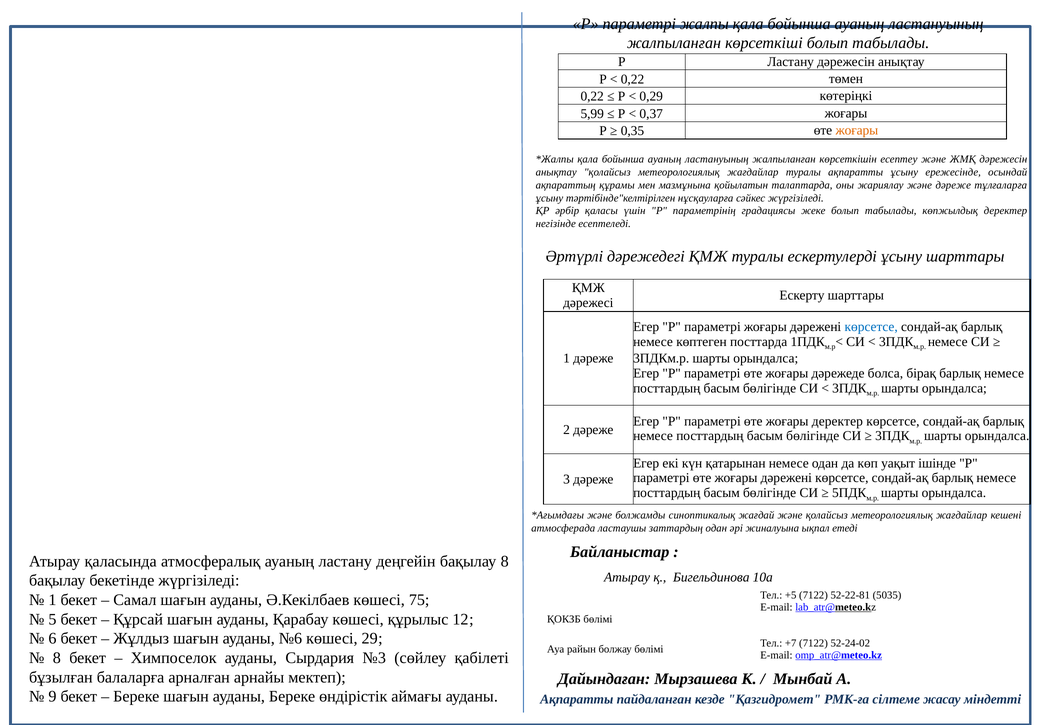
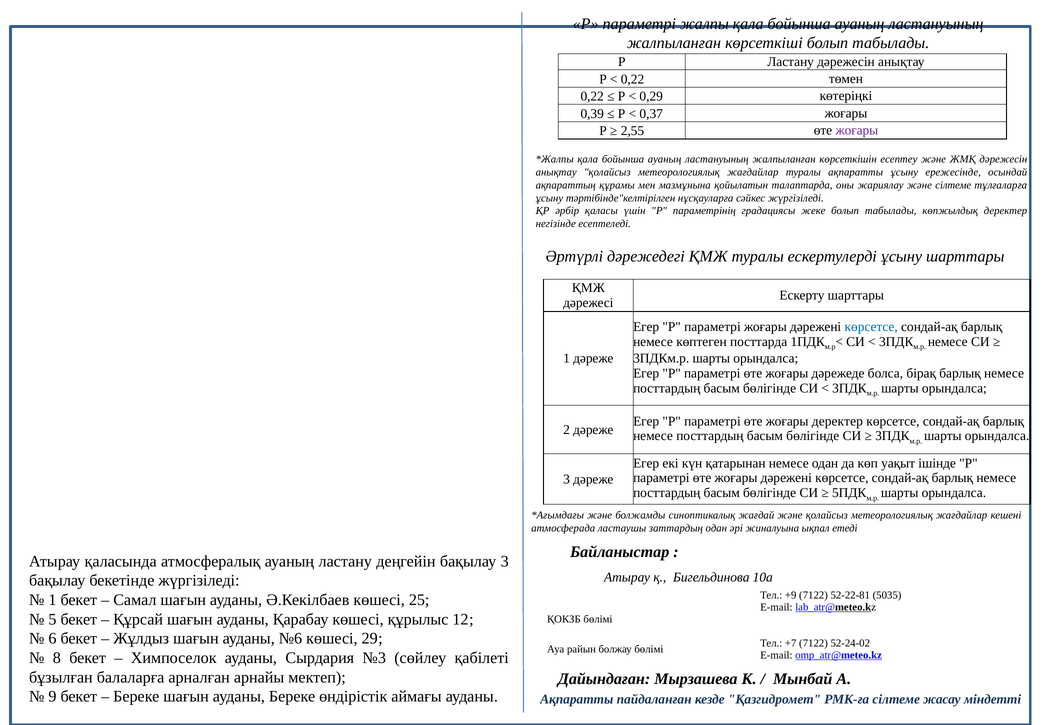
5,99: 5,99 -> 0,39
0,35: 0,35 -> 2,55
жоғары at (857, 130) colour: orange -> purple
және дәреже: дәреже -> сілтеме
бақылау 8: 8 -> 3
+5: +5 -> +9
75: 75 -> 25
